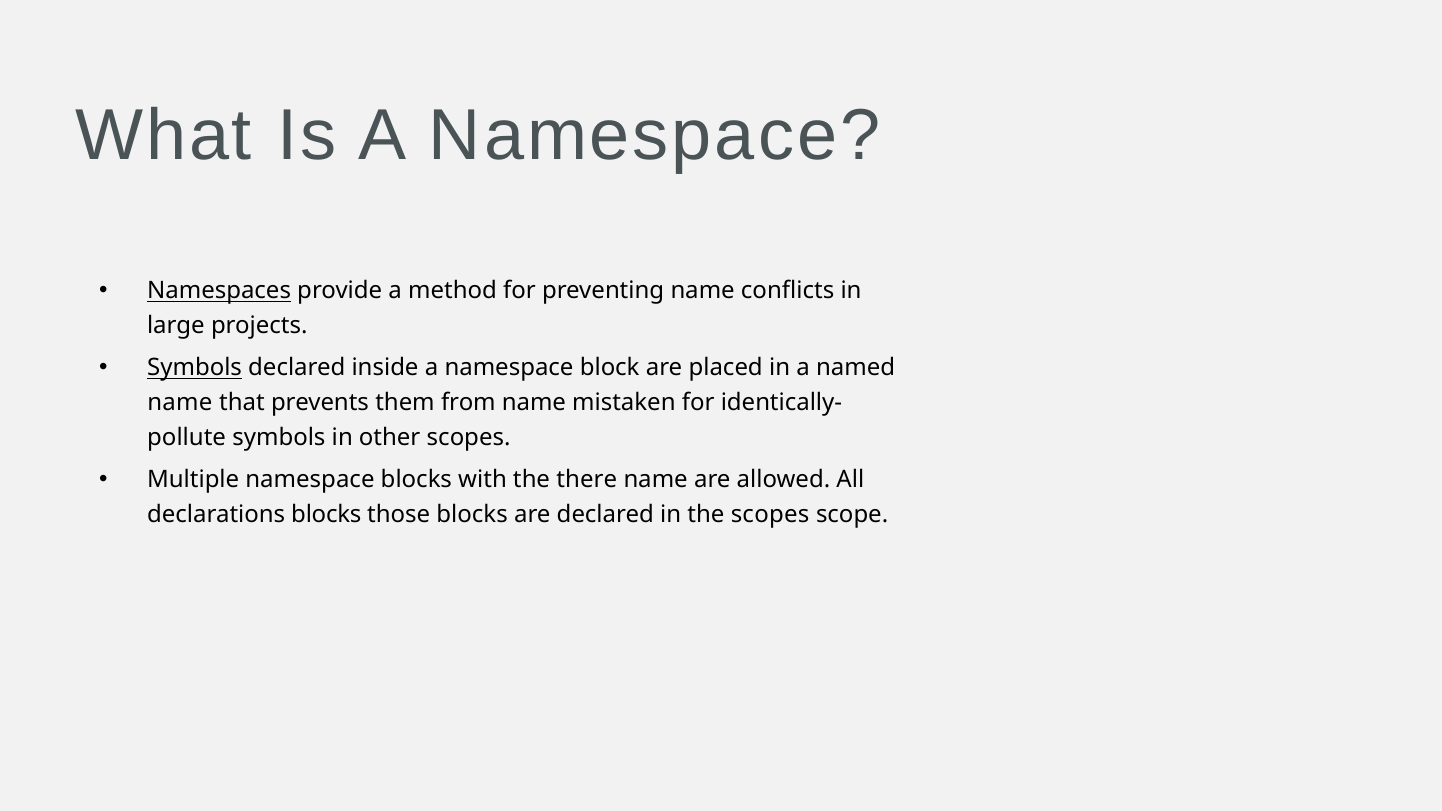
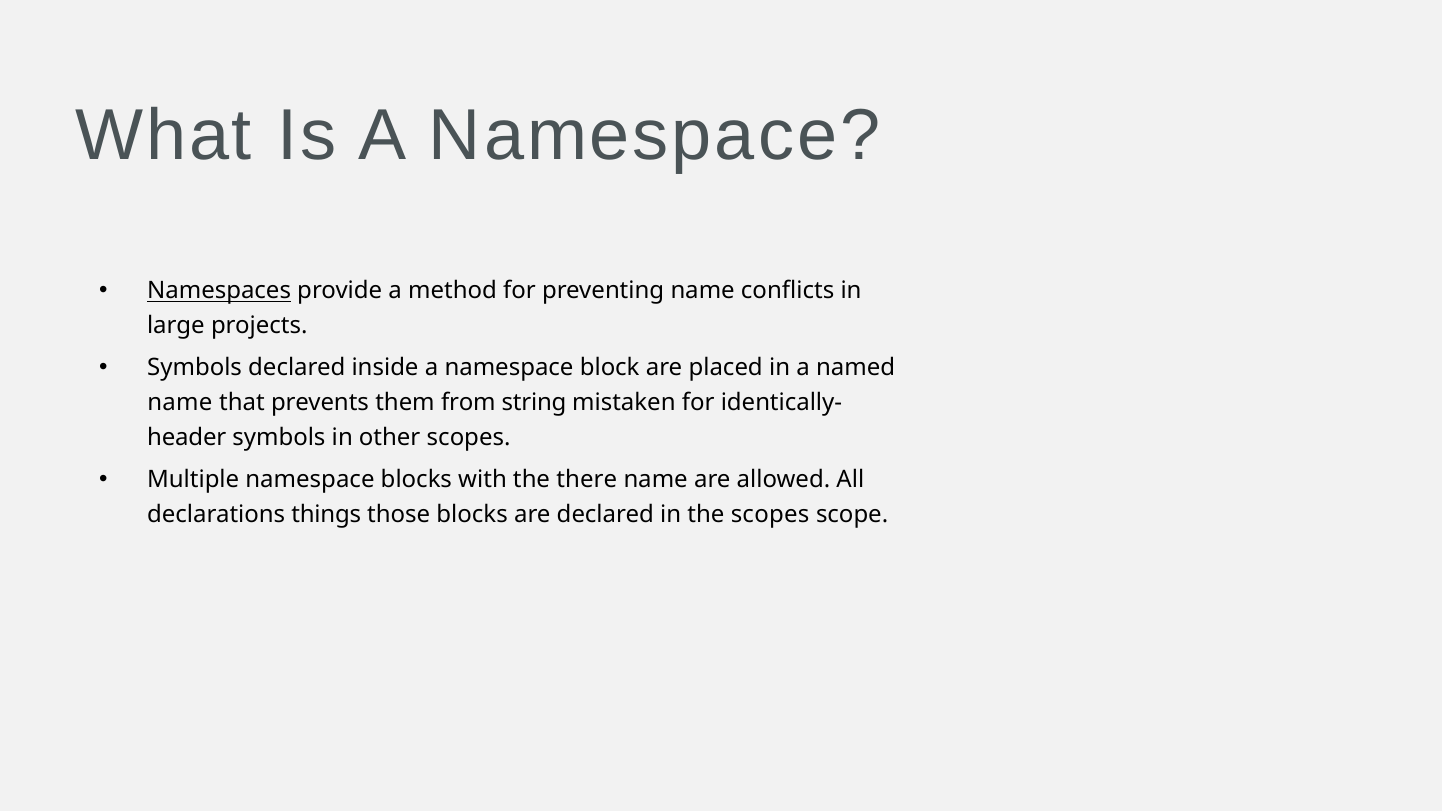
Symbols at (195, 368) underline: present -> none
from name: name -> string
pollute: pollute -> header
declarations blocks: blocks -> things
